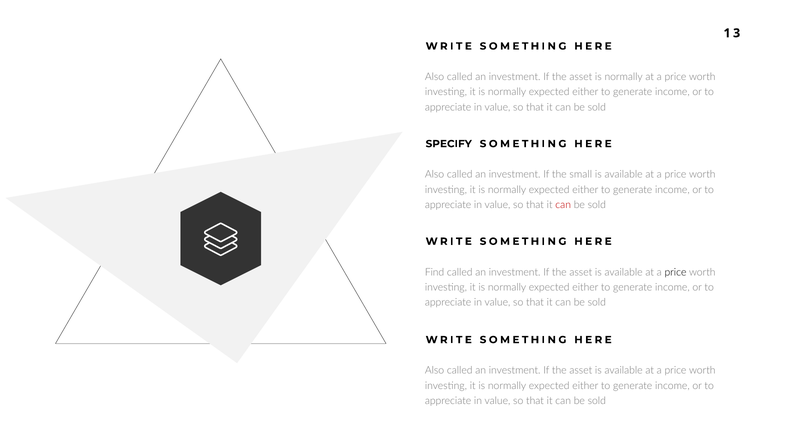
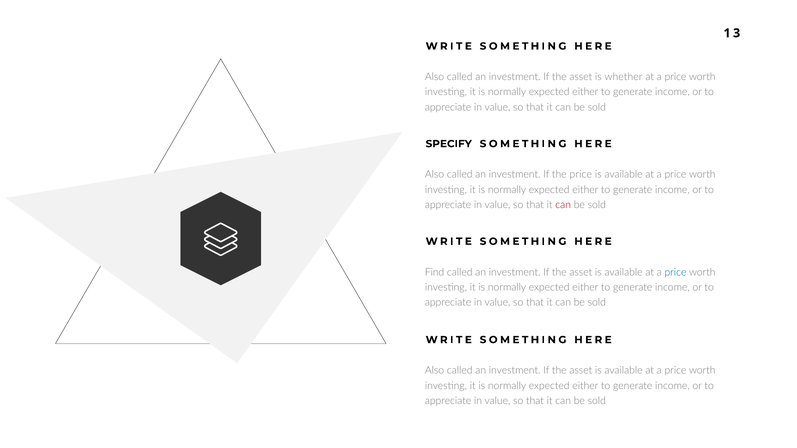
asset is normally: normally -> whether
the small: small -> price
price at (675, 272) colour: black -> blue
